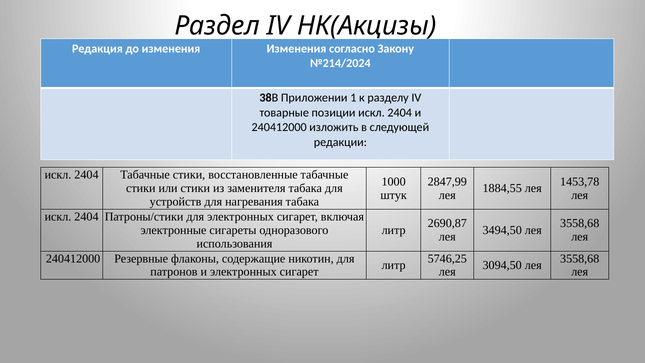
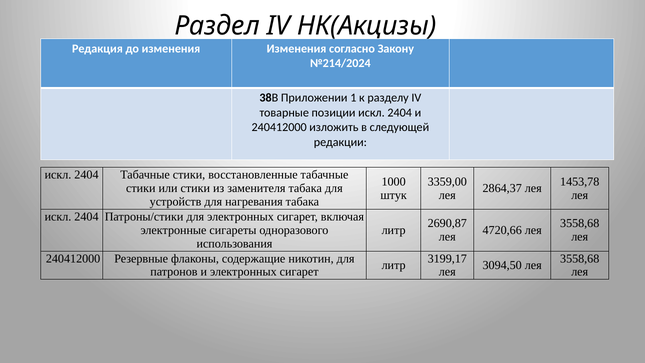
2847,99: 2847,99 -> 3359,00
1884,55: 1884,55 -> 2864,37
3494,50: 3494,50 -> 4720,66
5746,25: 5746,25 -> 3199,17
